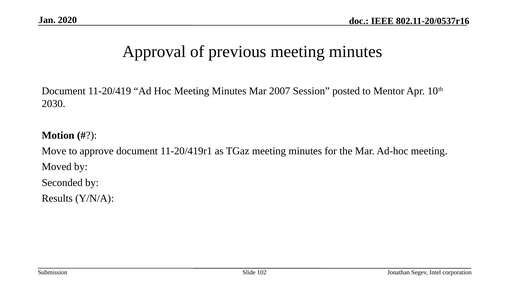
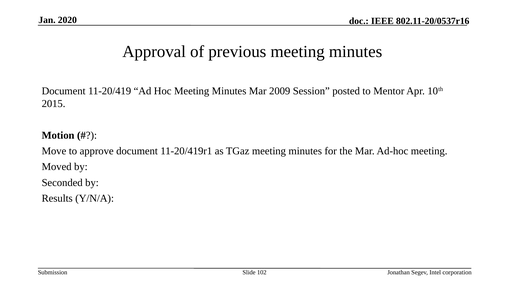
2007: 2007 -> 2009
2030: 2030 -> 2015
